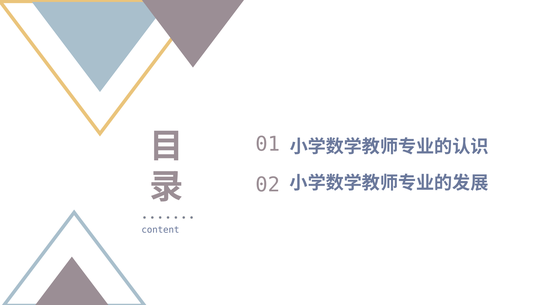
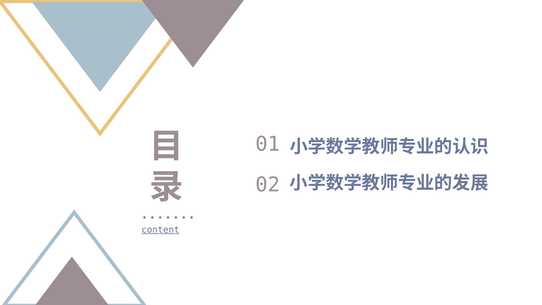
content underline: none -> present
